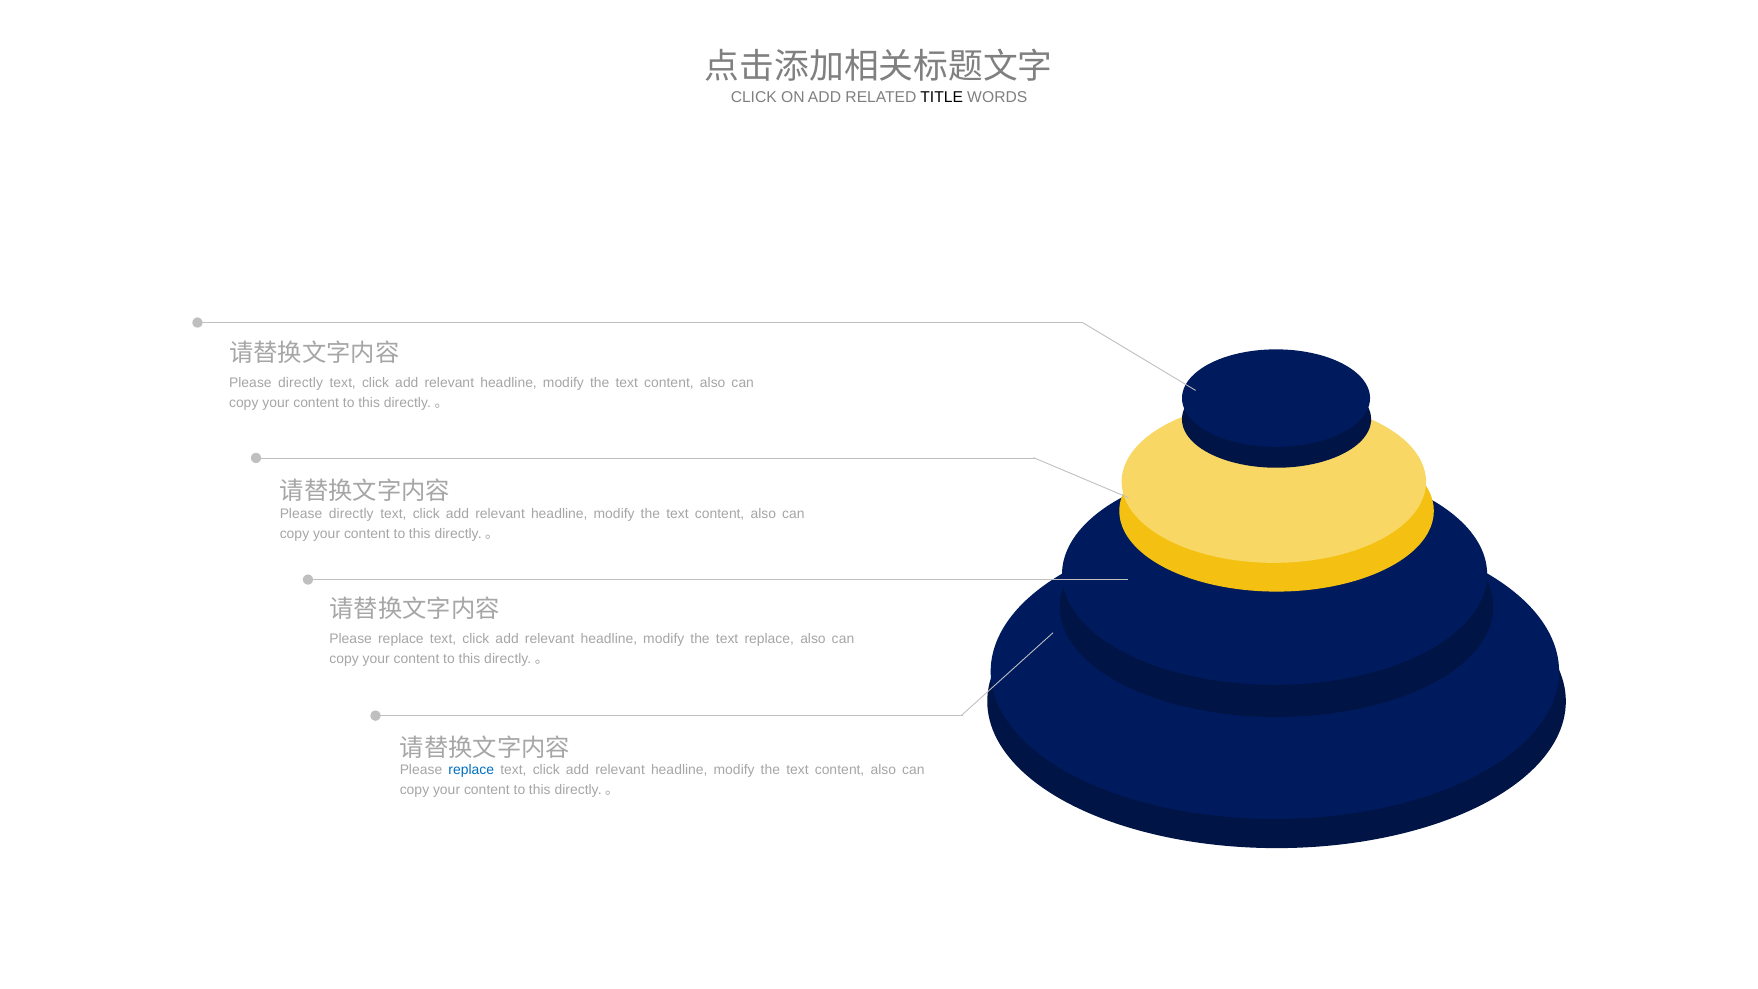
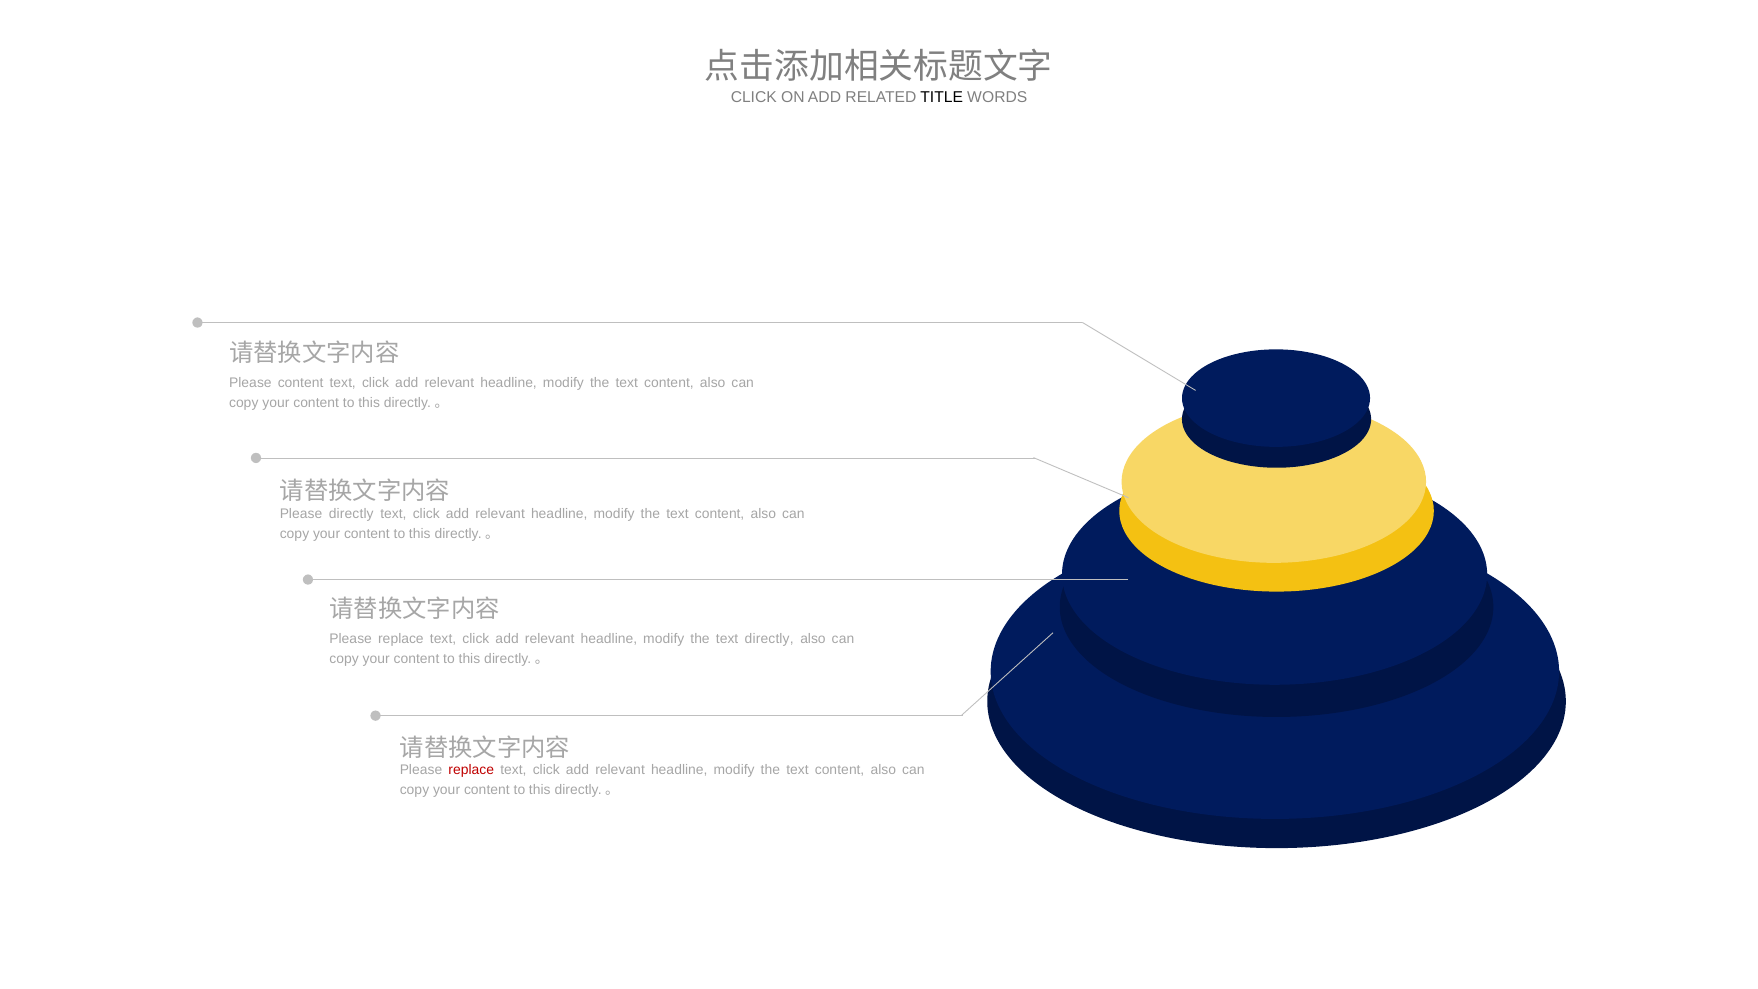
directly at (301, 383): directly -> content
text replace: replace -> directly
replace at (471, 770) colour: blue -> red
